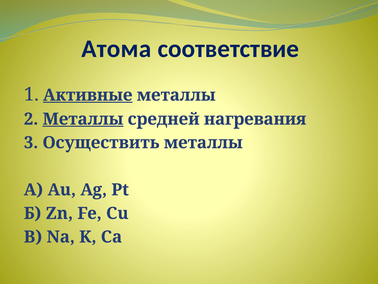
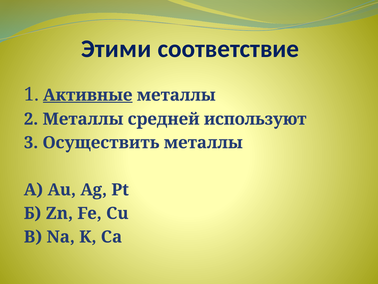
Атома: Атома -> Этими
Металлы at (83, 119) underline: present -> none
нагревания: нагревания -> используют
